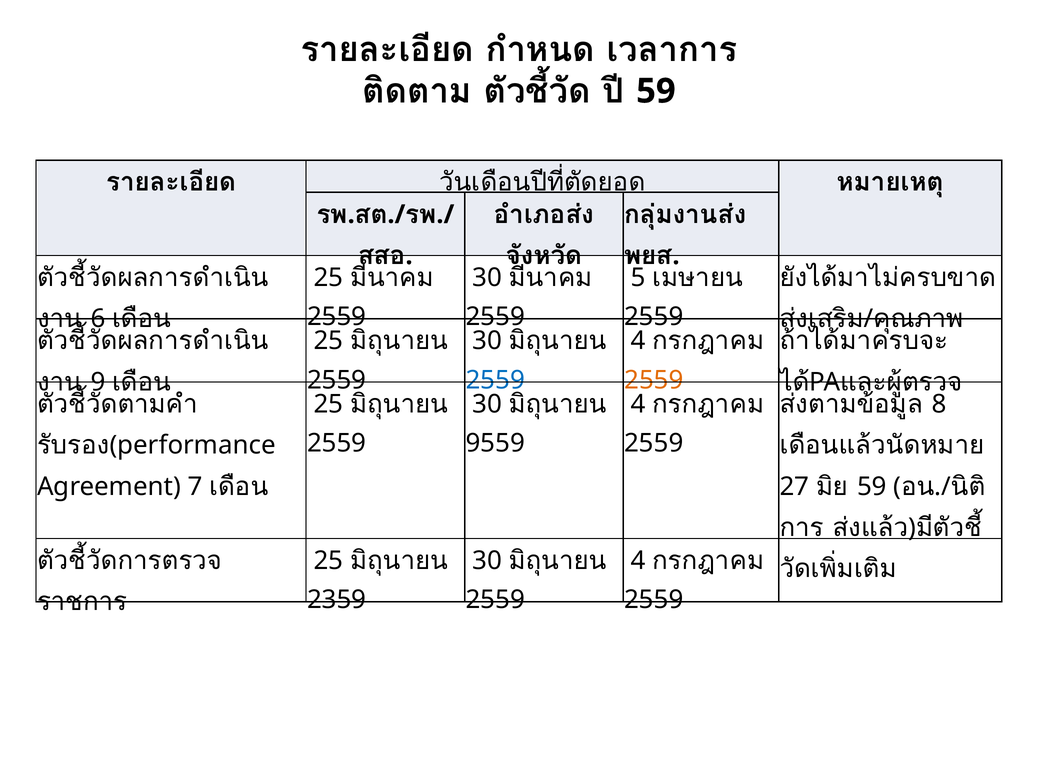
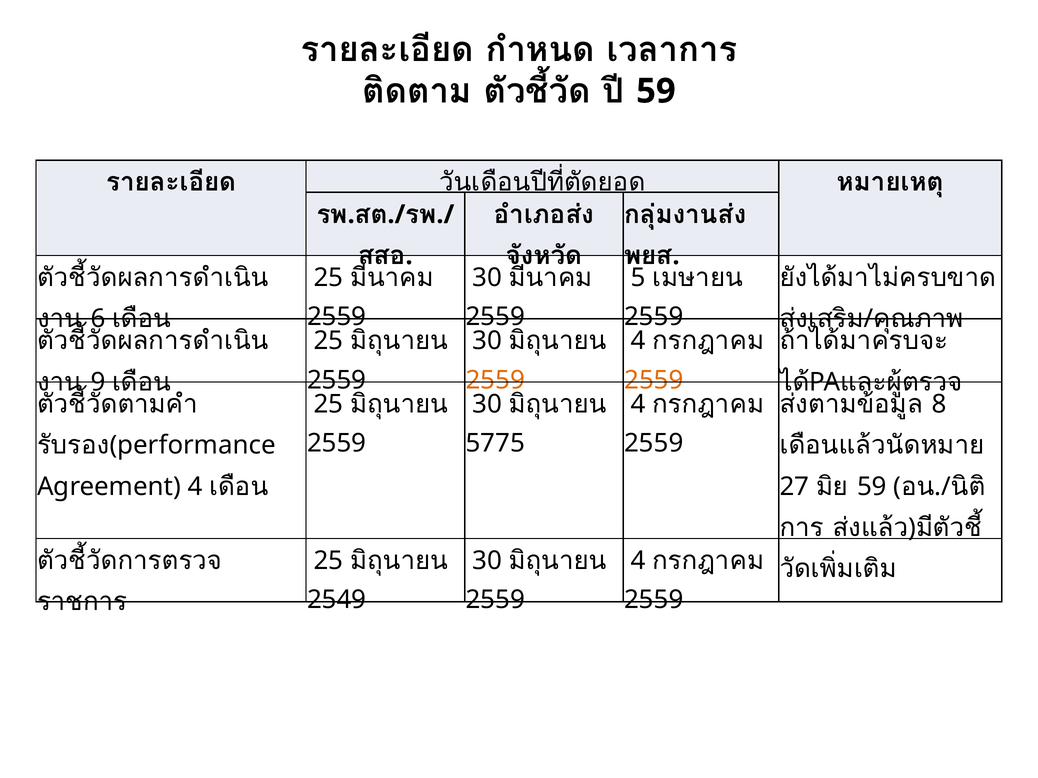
2559 at (495, 380) colour: blue -> orange
9559: 9559 -> 5775
Agreement 7: 7 -> 4
2359: 2359 -> 2549
